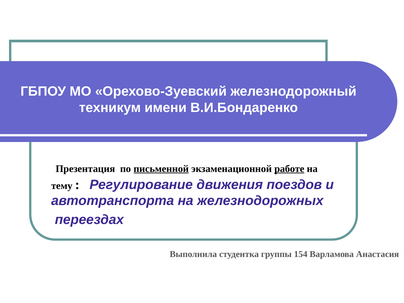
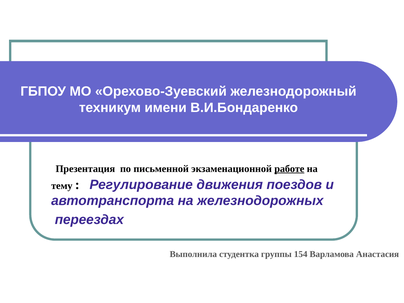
письменной underline: present -> none
